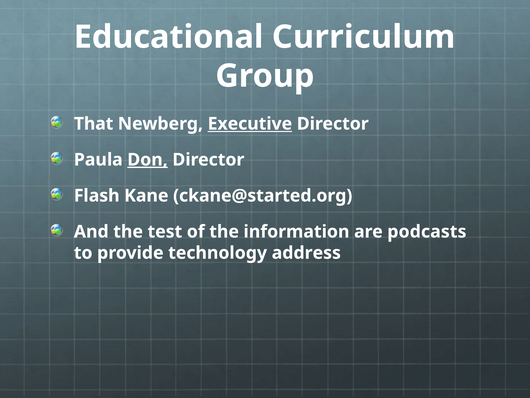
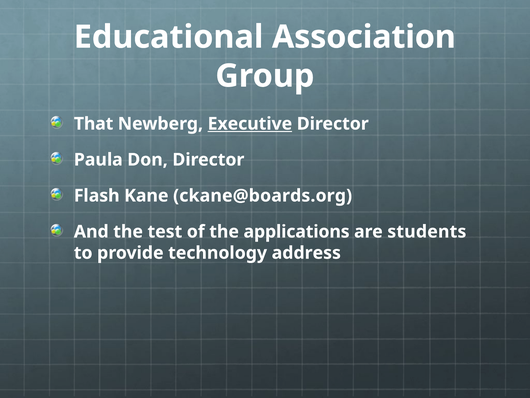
Curriculum: Curriculum -> Association
Don underline: present -> none
ckane@started.org: ckane@started.org -> ckane@boards.org
information: information -> applications
podcasts: podcasts -> students
